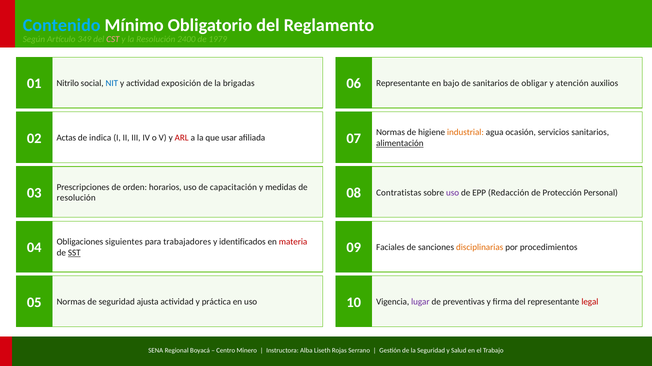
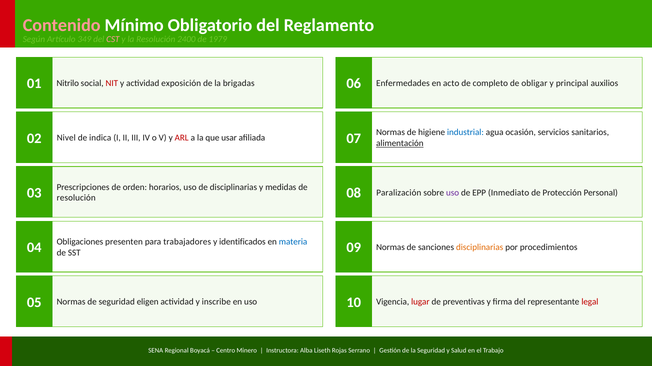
Contenido colour: light blue -> pink
NIT colour: blue -> red
06 Representante: Representante -> Enfermedades
bajo: bajo -> acto
de sanitarios: sanitarios -> completo
atención: atención -> principal
Actas: Actas -> Nivel
industrial colour: orange -> blue
de capacitación: capacitación -> disciplinarias
Contratistas: Contratistas -> Paralización
Redacción: Redacción -> Inmediato
siguientes: siguientes -> presenten
materia colour: red -> blue
09 Faciales: Faciales -> Normas
SST underline: present -> none
ajusta: ajusta -> eligen
práctica: práctica -> inscribe
lugar colour: purple -> red
